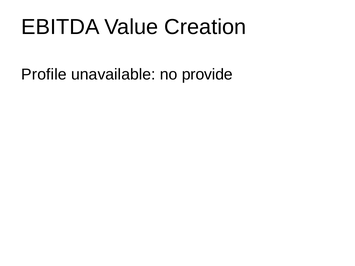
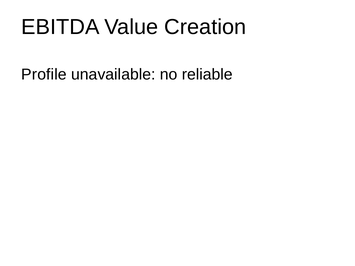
provide: provide -> reliable
